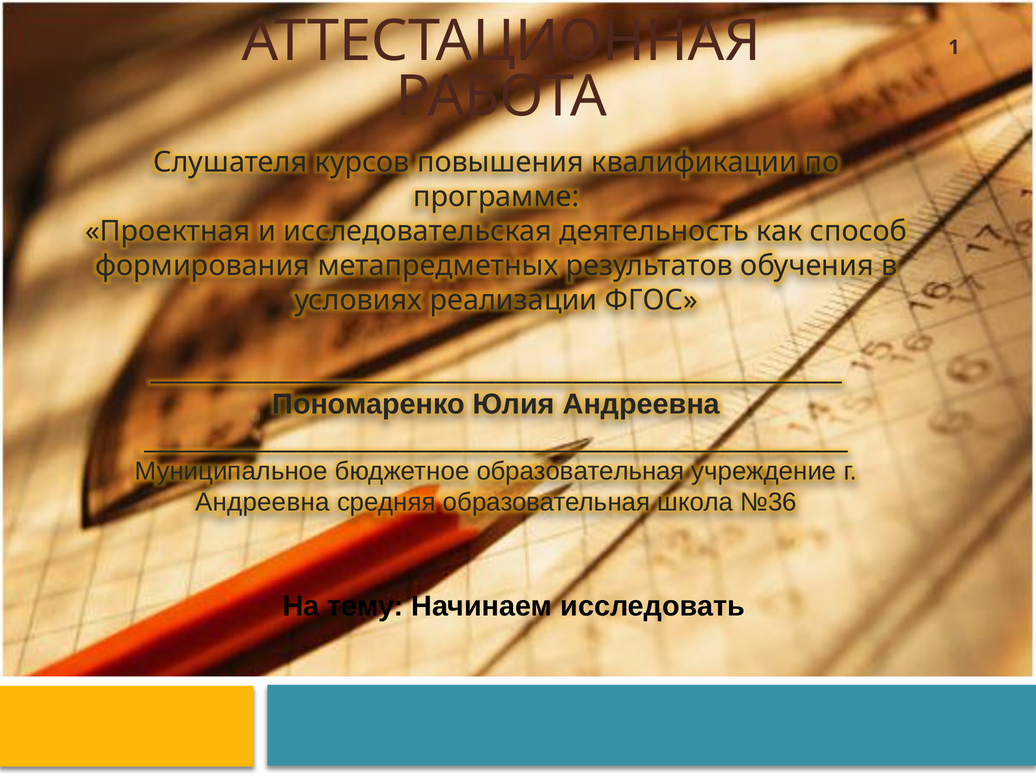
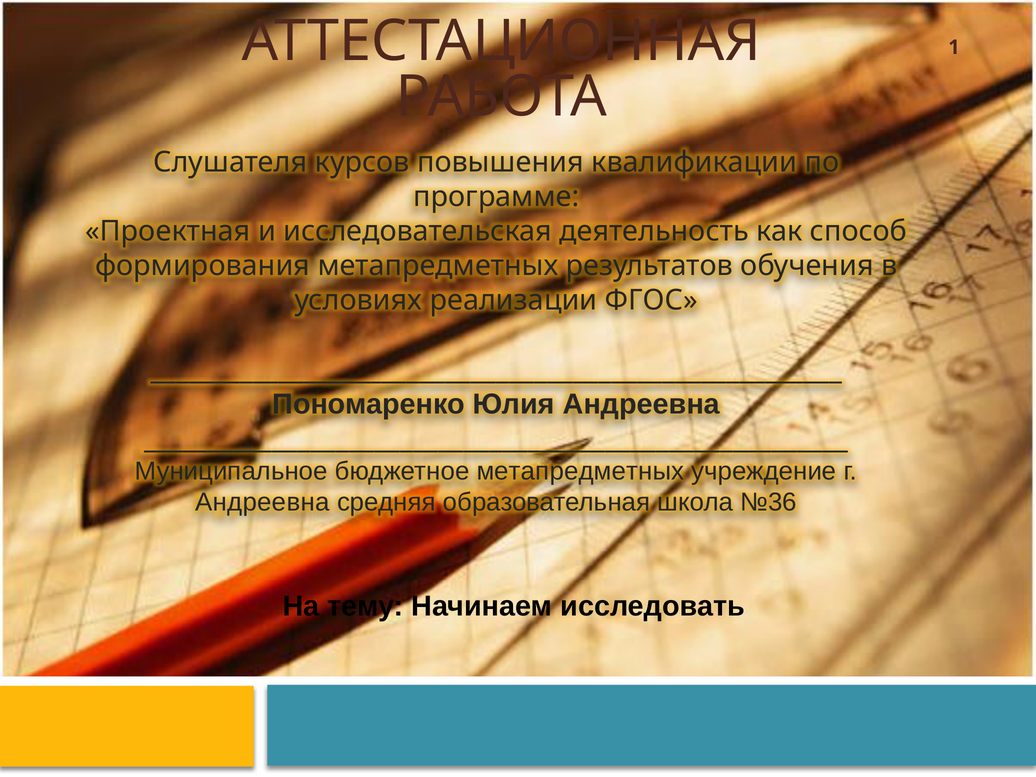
бюджетное образовательная: образовательная -> метапредметных
